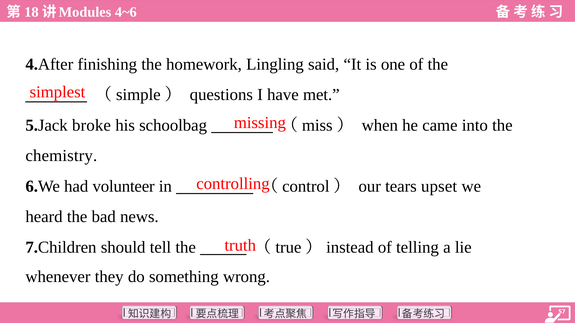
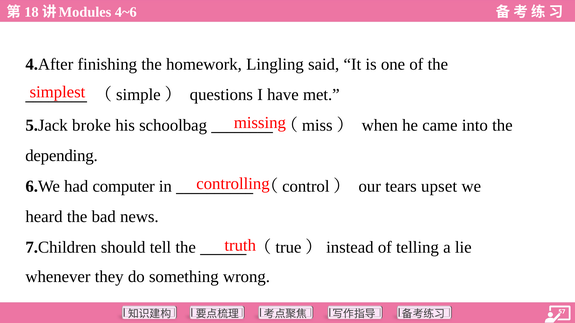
chemistry: chemistry -> depending
volunteer: volunteer -> computer
